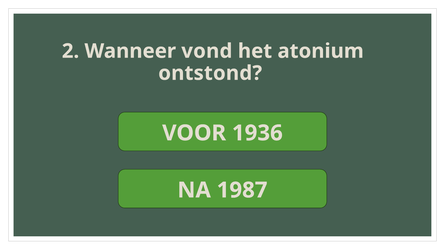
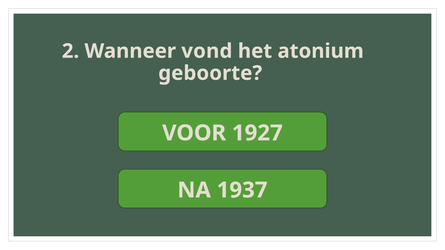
ontstond: ontstond -> geboorte
1936: 1936 -> 1927
1987: 1987 -> 1937
